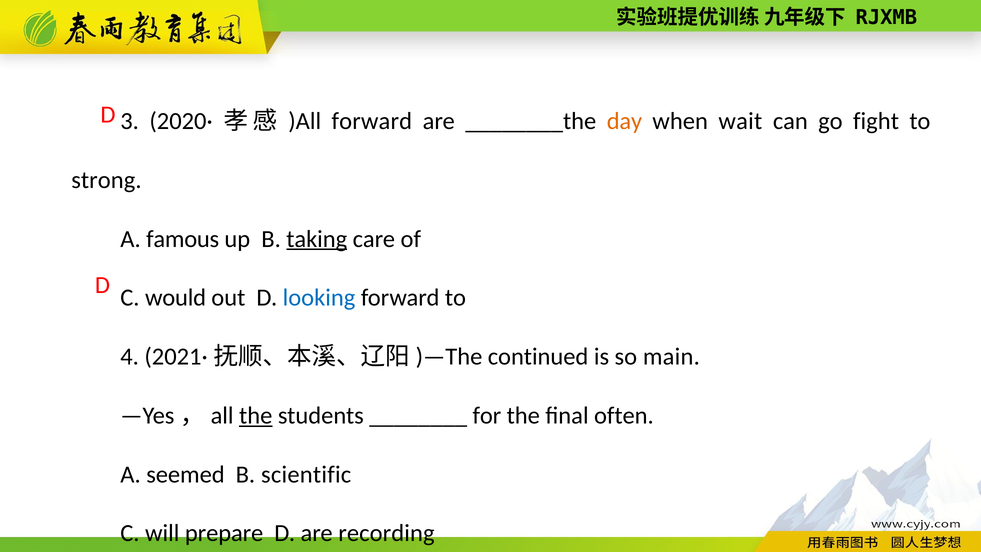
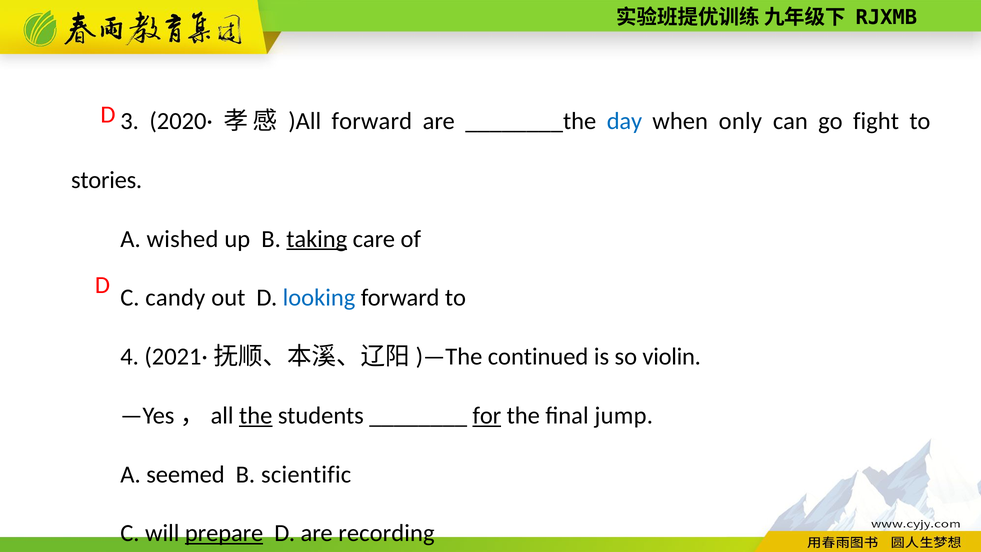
day colour: orange -> blue
wait: wait -> only
strong: strong -> stories
famous: famous -> wished
would: would -> candy
main: main -> violin
for underline: none -> present
often: often -> jump
prepare underline: none -> present
